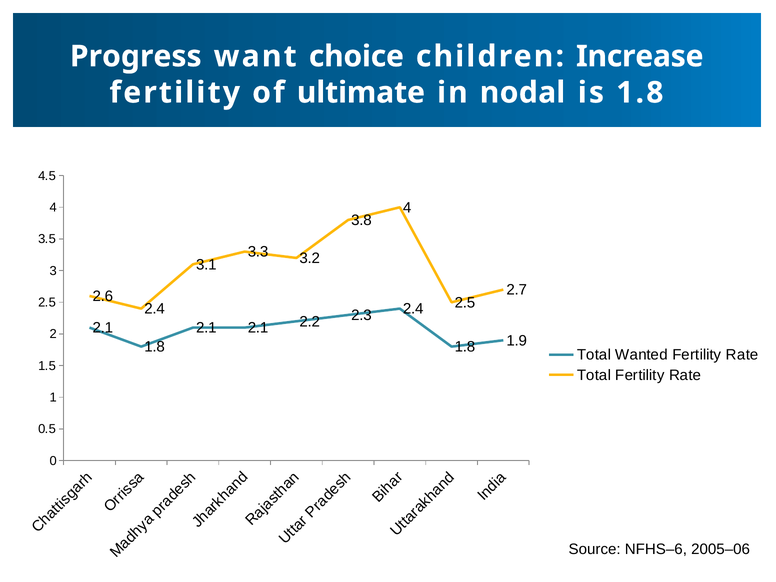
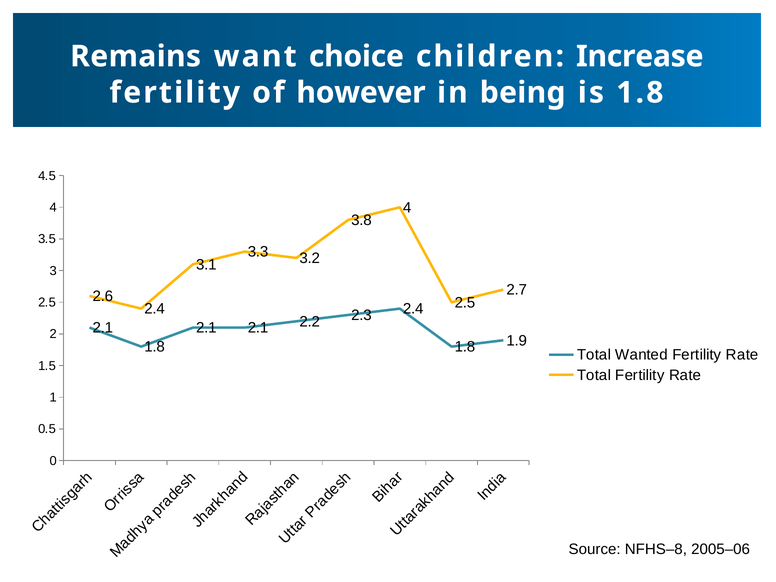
Progress: Progress -> Remains
ultimate: ultimate -> however
nodal: nodal -> being
NFHS–6: NFHS–6 -> NFHS–8
